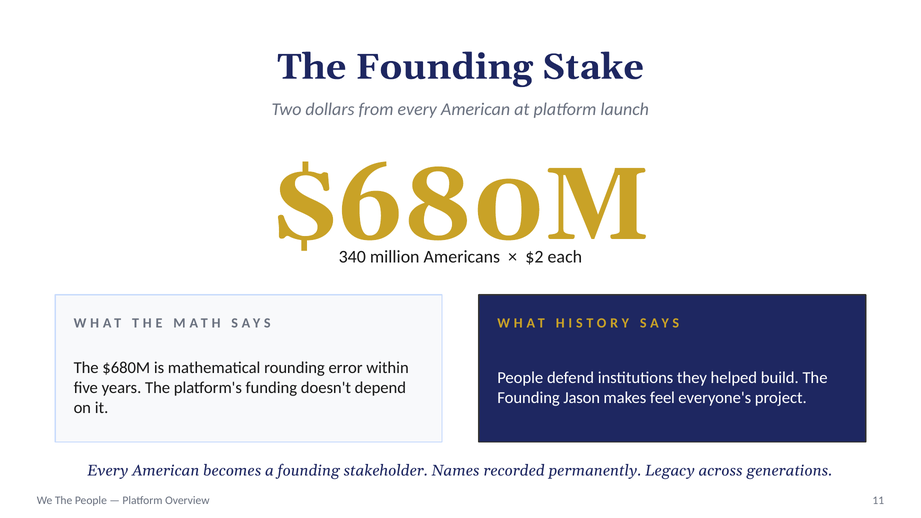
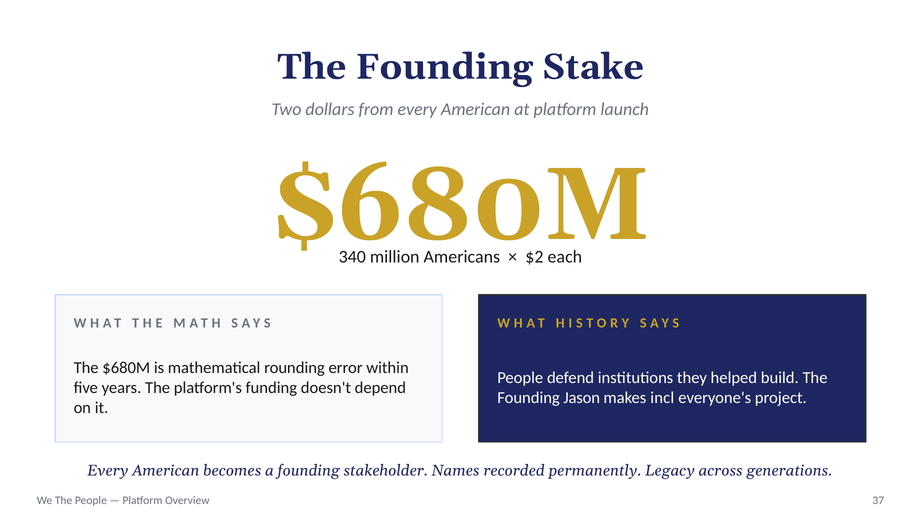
feel: feel -> incl
11: 11 -> 37
